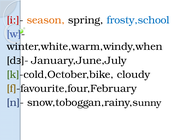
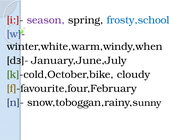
season colour: orange -> purple
